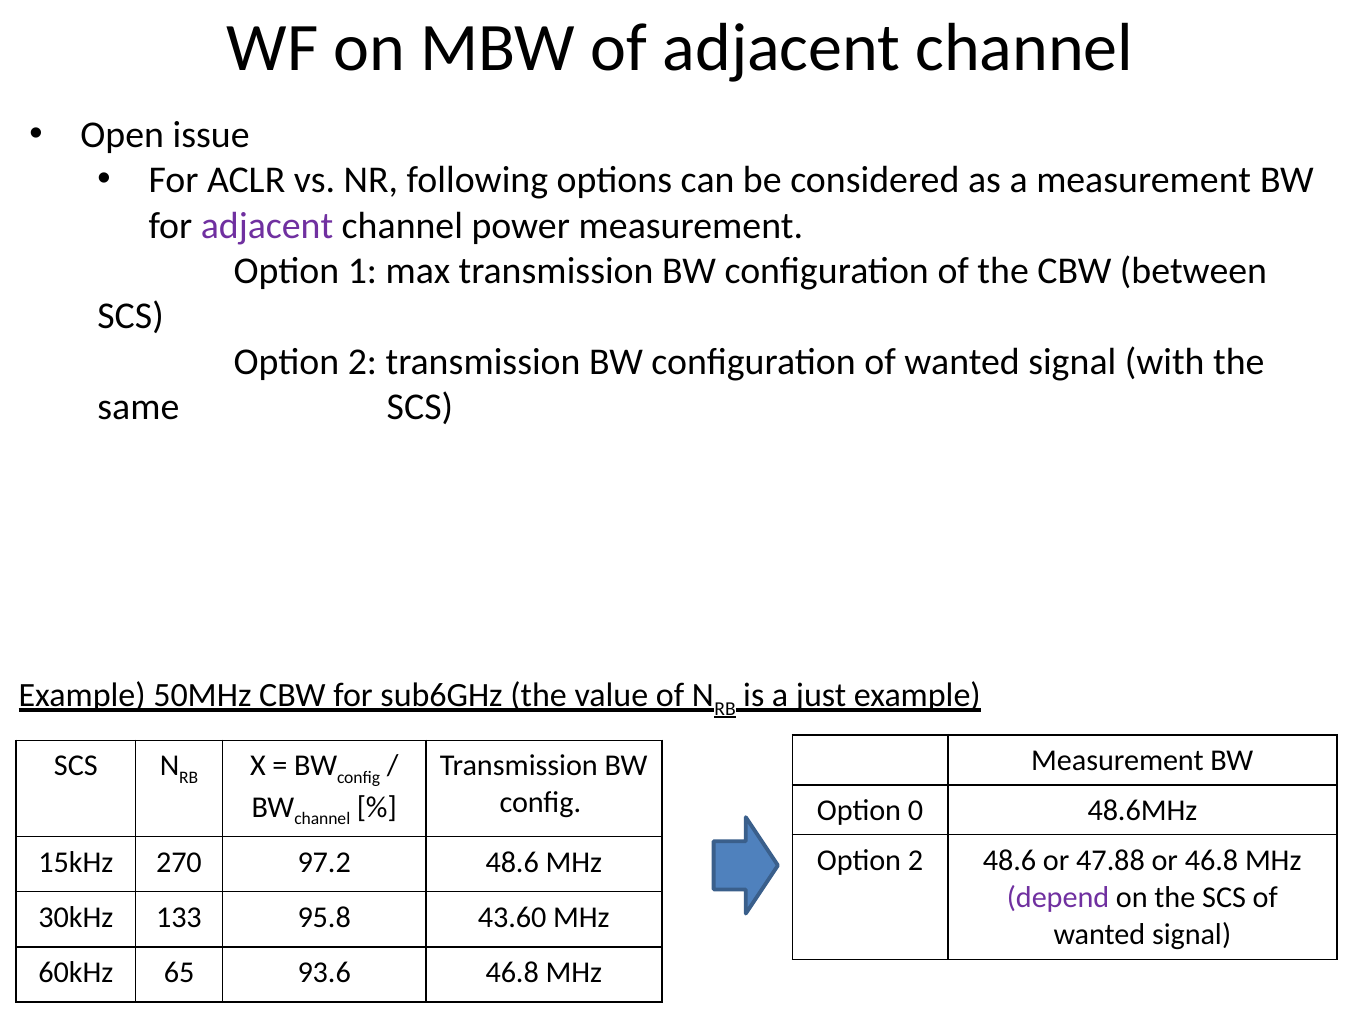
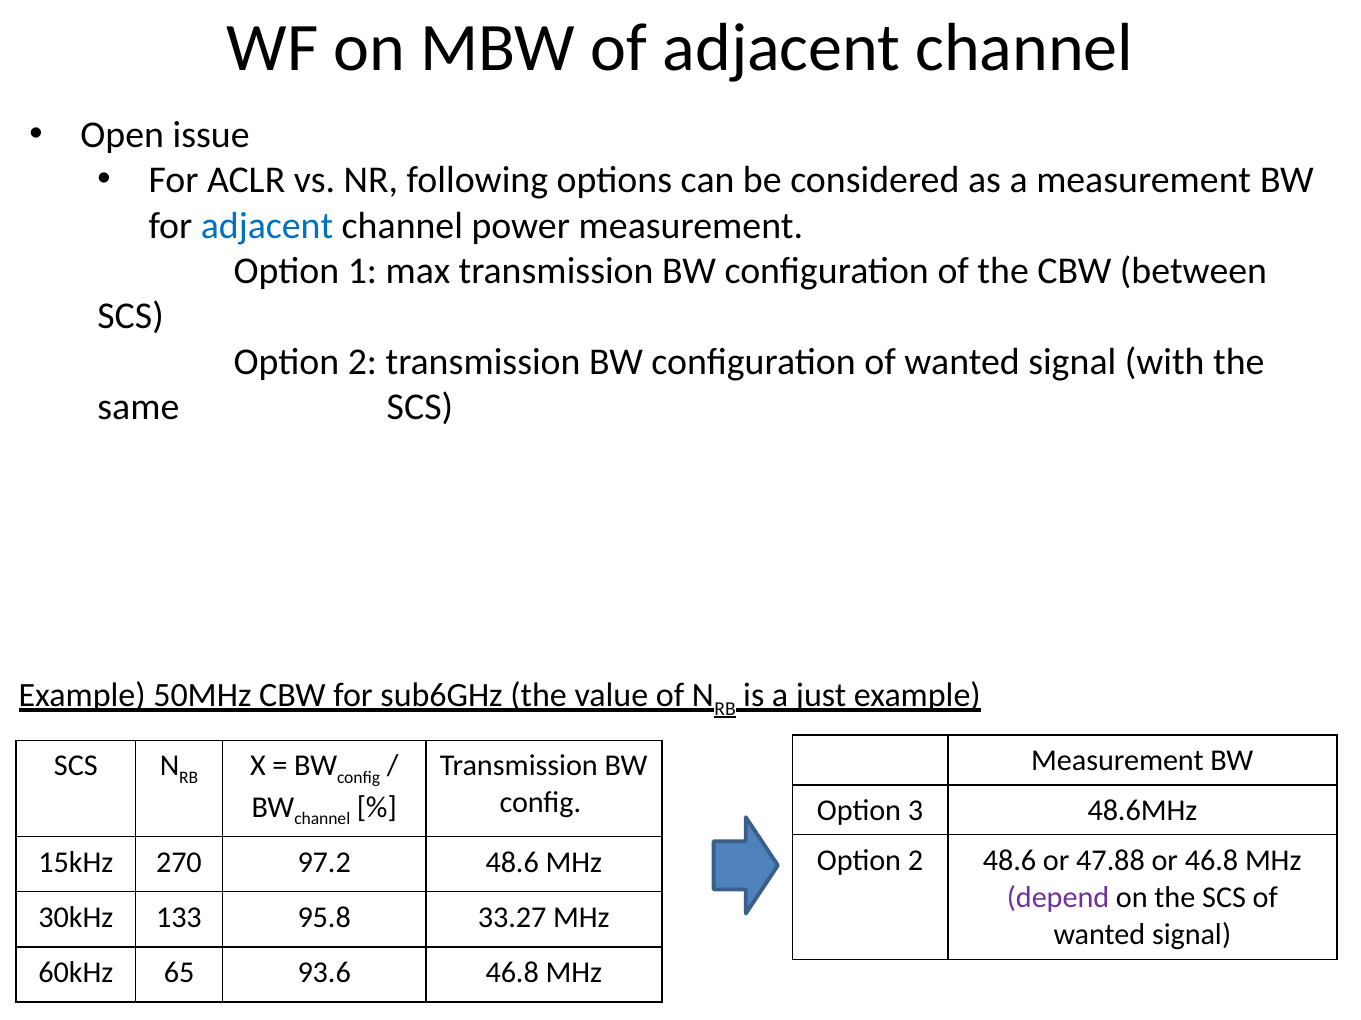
adjacent at (267, 226) colour: purple -> blue
0: 0 -> 3
43.60: 43.60 -> 33.27
